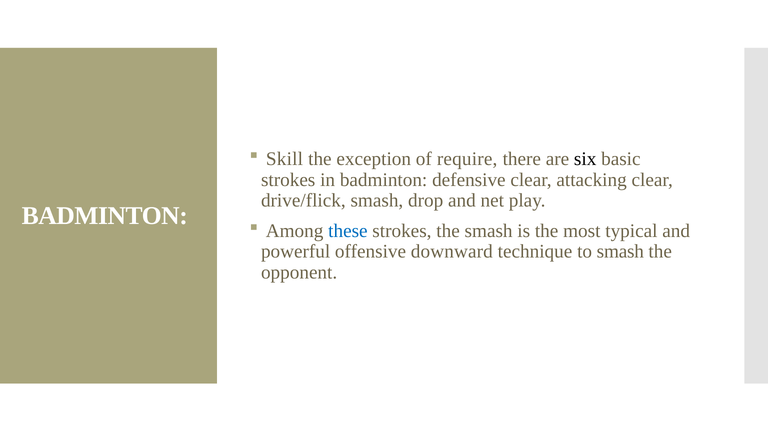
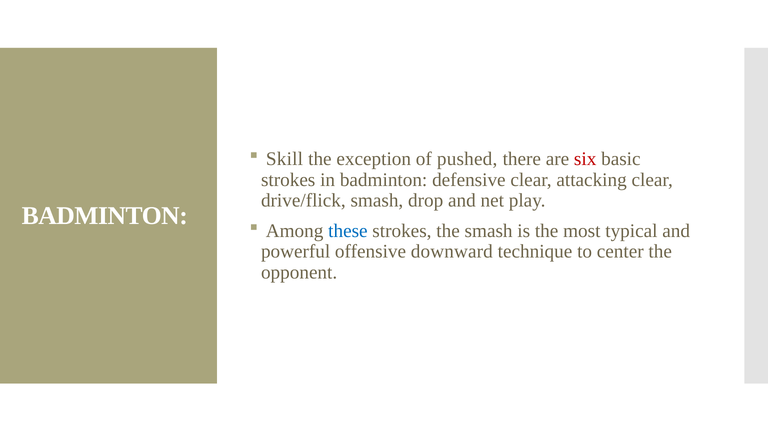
require: require -> pushed
six colour: black -> red
to smash: smash -> center
